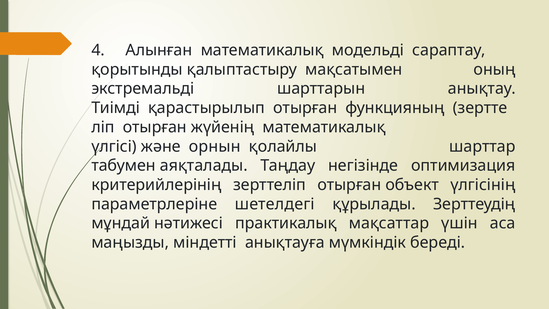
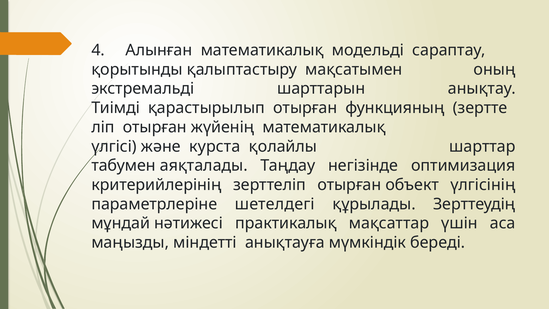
орнын: орнын -> курста
